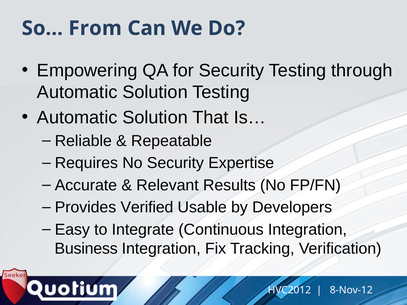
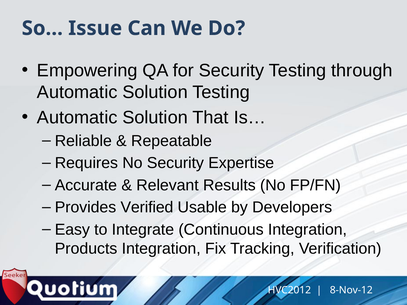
From: From -> Issue
Business: Business -> Products
